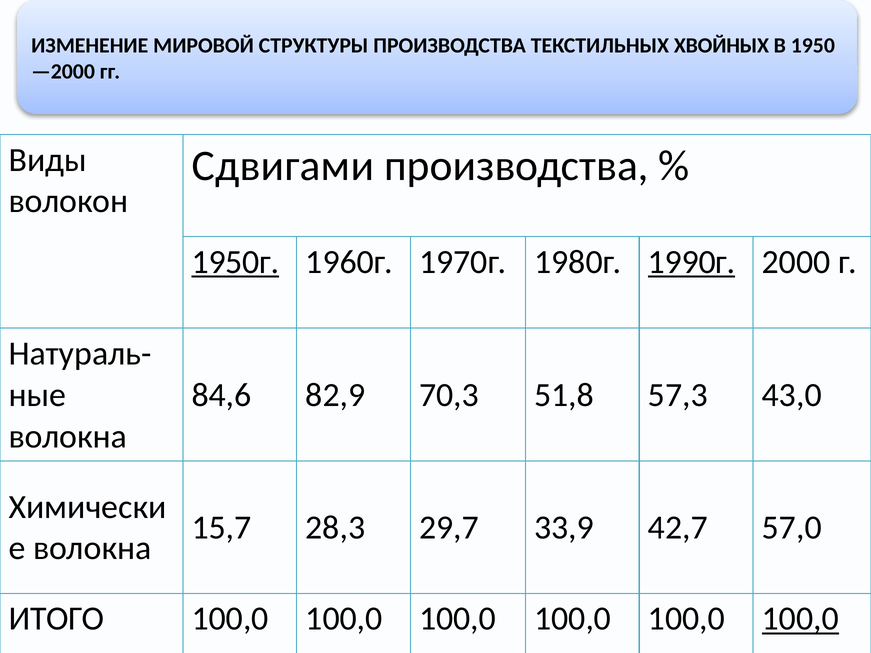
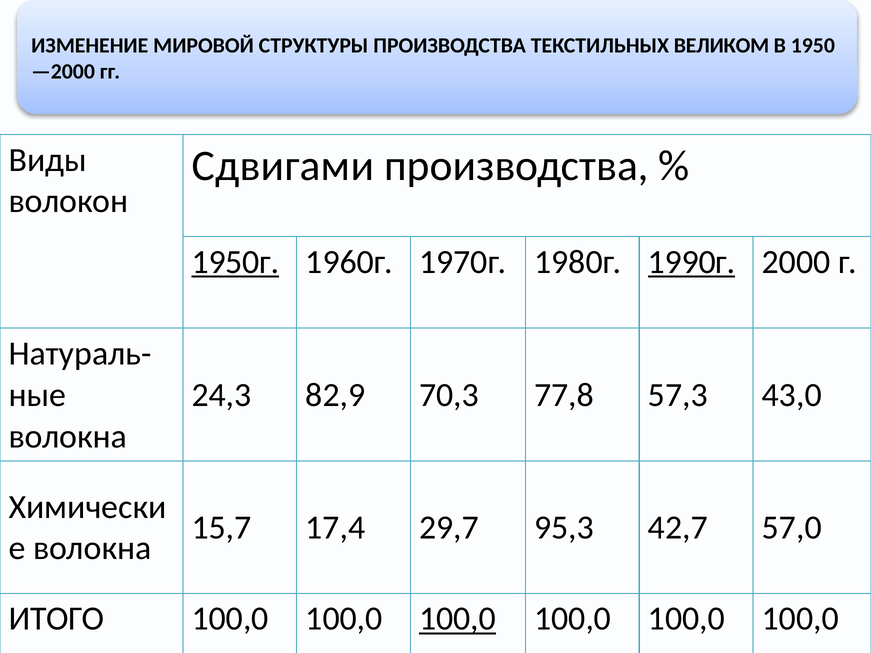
ХВОЙНЫХ: ХВОЙНЫХ -> ВЕЛИКОМ
84,6: 84,6 -> 24,3
51,8: 51,8 -> 77,8
28,3: 28,3 -> 17,4
33,9: 33,9 -> 95,3
100,0 at (458, 619) underline: none -> present
100,0 at (800, 619) underline: present -> none
